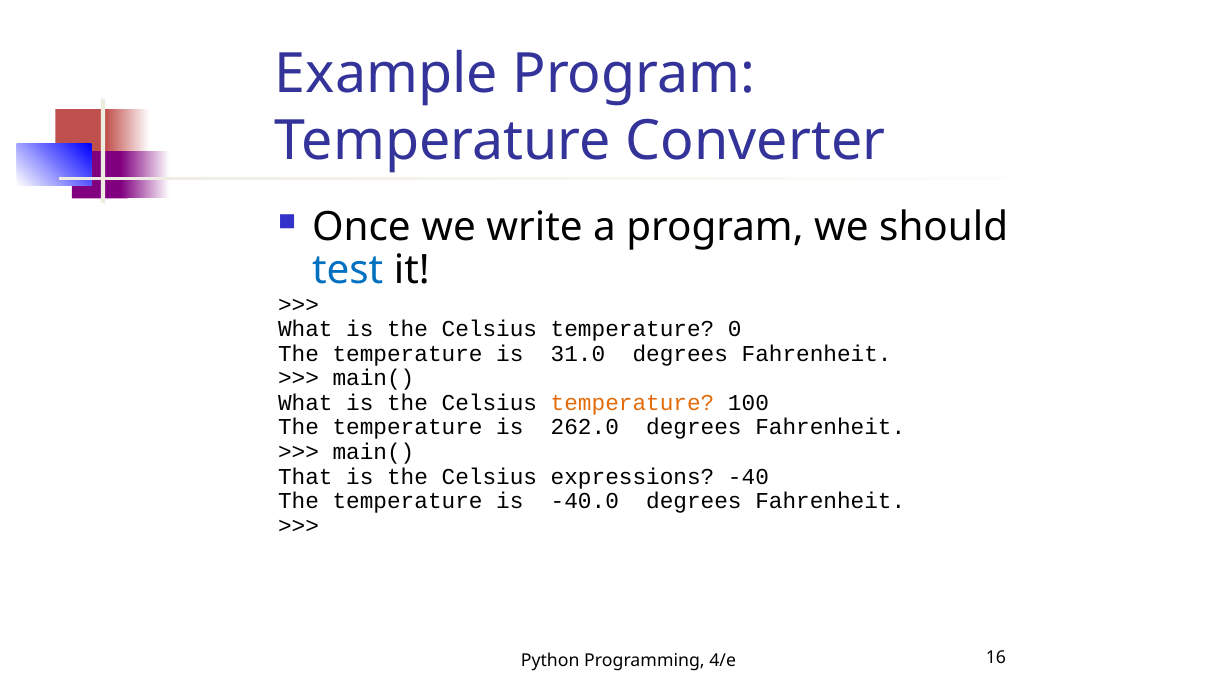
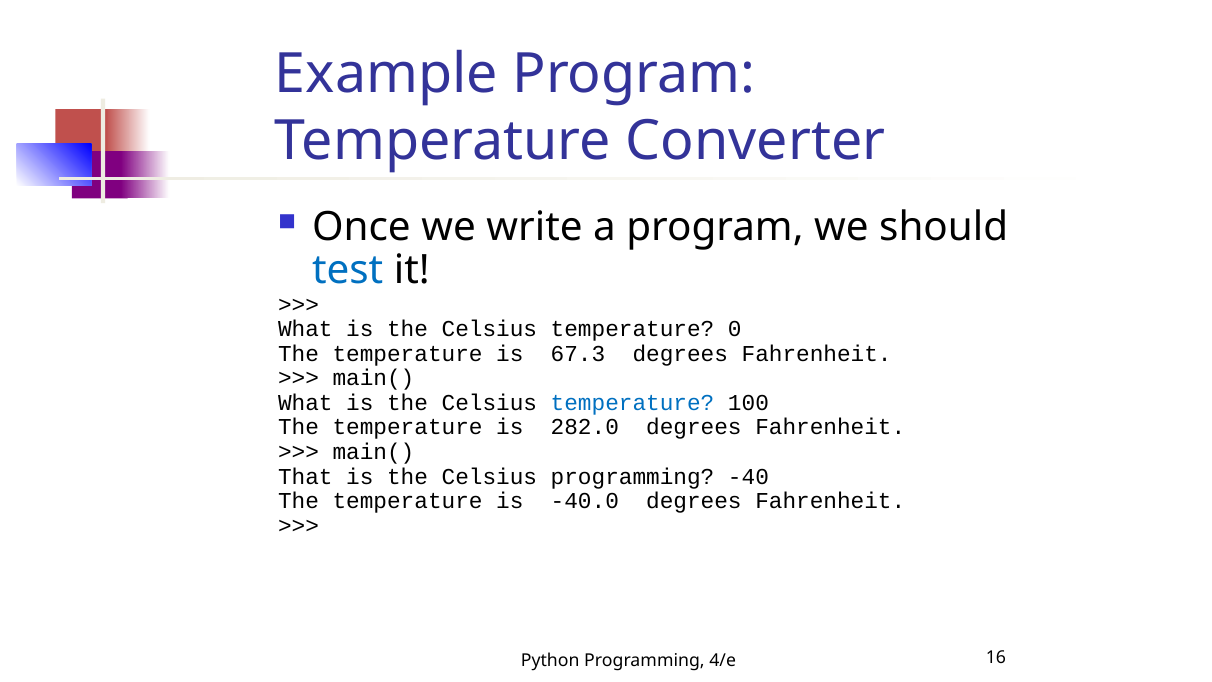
31.0: 31.0 -> 67.3
temperature at (633, 403) colour: orange -> blue
262.0: 262.0 -> 282.0
Celsius expressions: expressions -> programming
